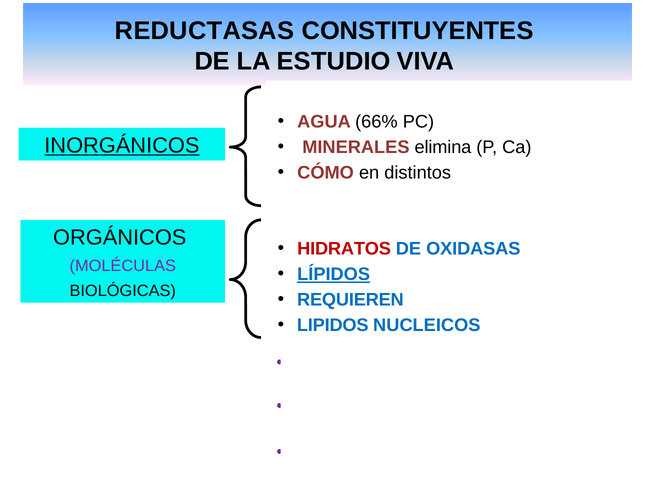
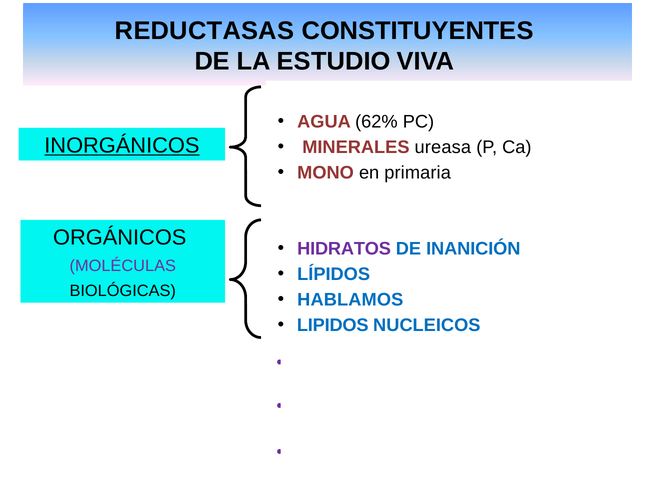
66%: 66% -> 62%
elimina: elimina -> ureasa
CÓMO: CÓMO -> MONO
distintos: distintos -> primaria
HIDRATOS colour: red -> purple
OXIDASAS: OXIDASAS -> INANICIÓN
LÍPIDOS underline: present -> none
REQUIEREN: REQUIEREN -> HABLAMOS
